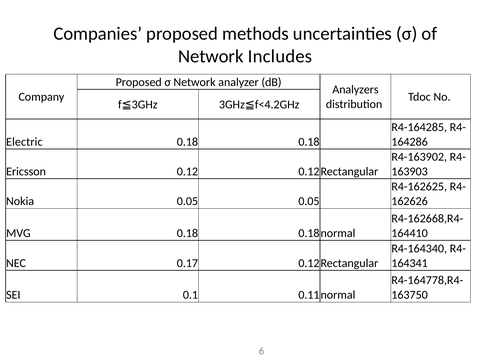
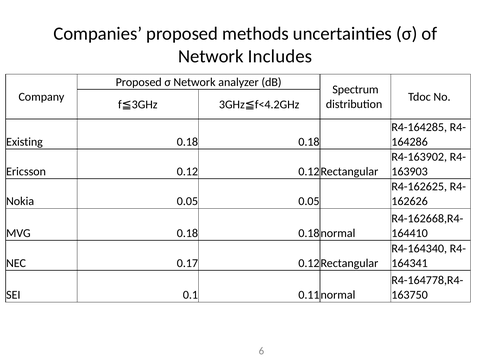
Analyzers: Analyzers -> Spectrum
Electric: Electric -> Existing
